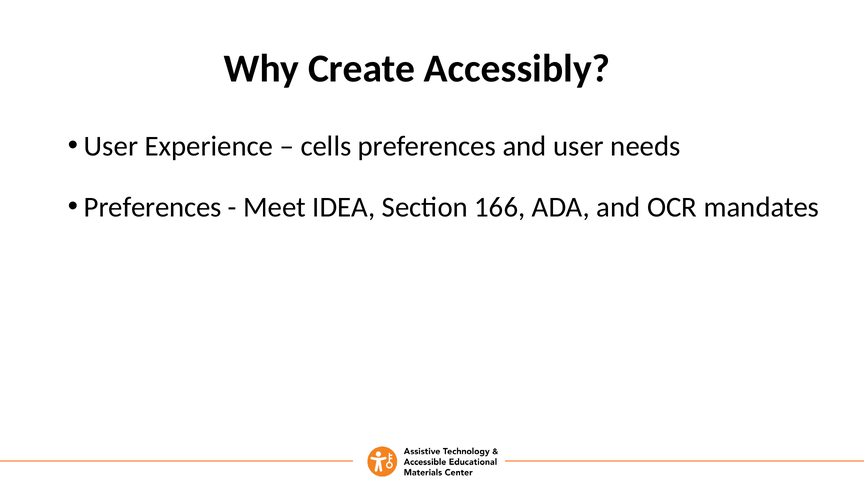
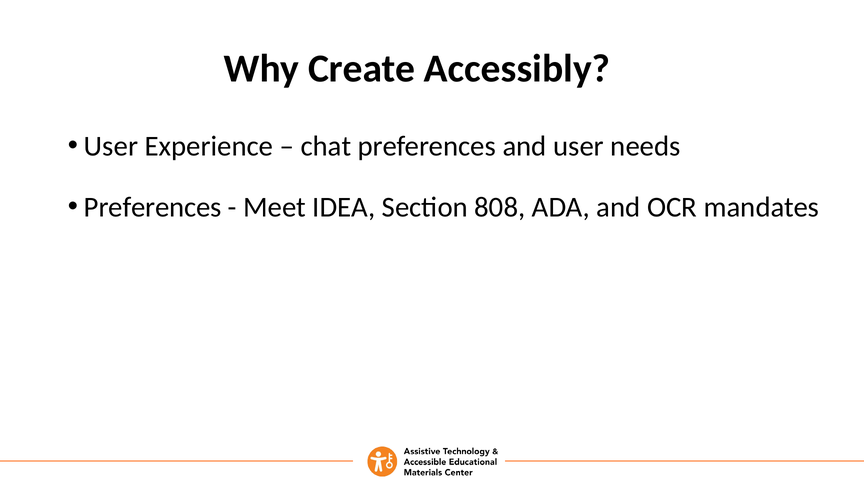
cells: cells -> chat
166: 166 -> 808
